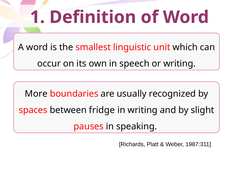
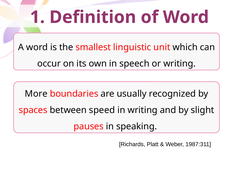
fridge: fridge -> speed
